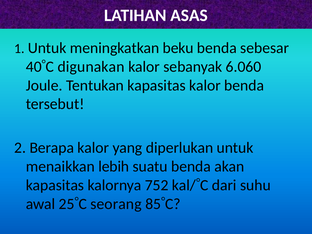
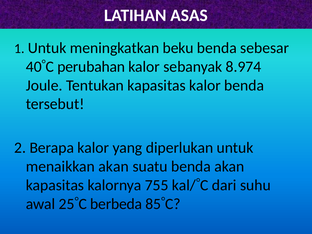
digunakan: digunakan -> perubahan
6.060: 6.060 -> 8.974
menaikkan lebih: lebih -> akan
752: 752 -> 755
seorang: seorang -> berbeda
